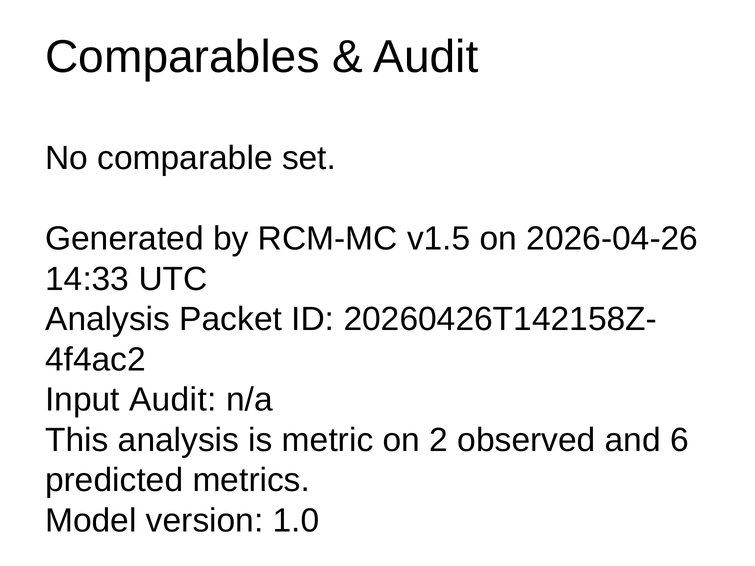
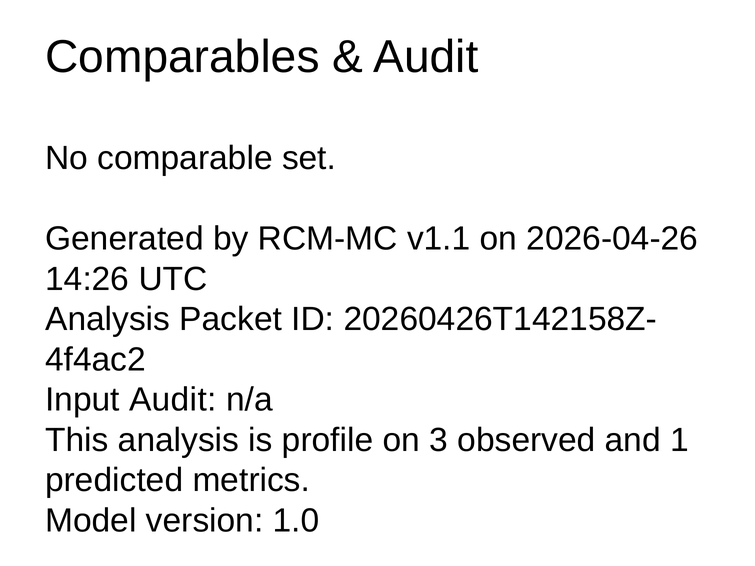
v1.5: v1.5 -> v1.1
14:33: 14:33 -> 14:26
metric: metric -> profile
2: 2 -> 3
6: 6 -> 1
